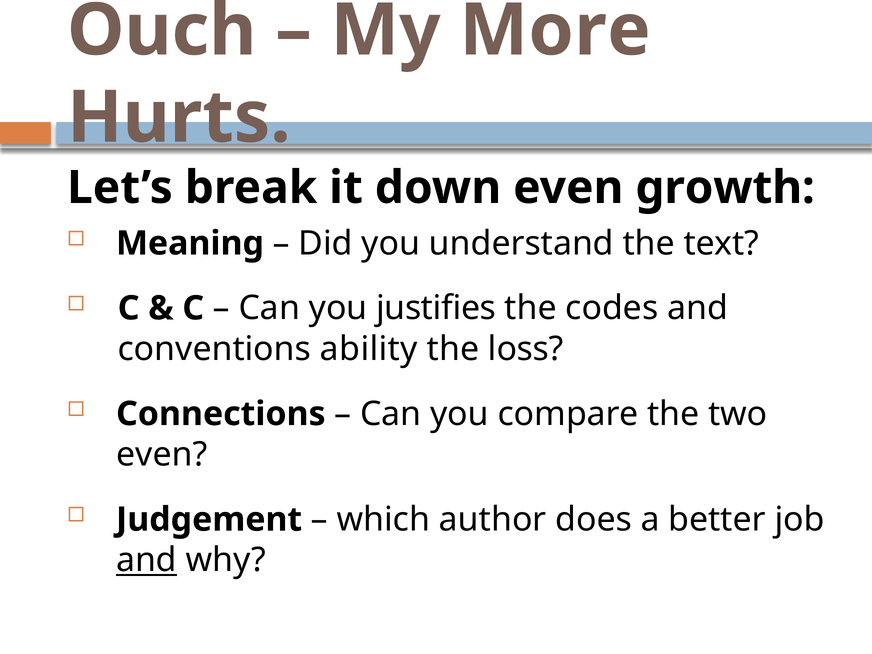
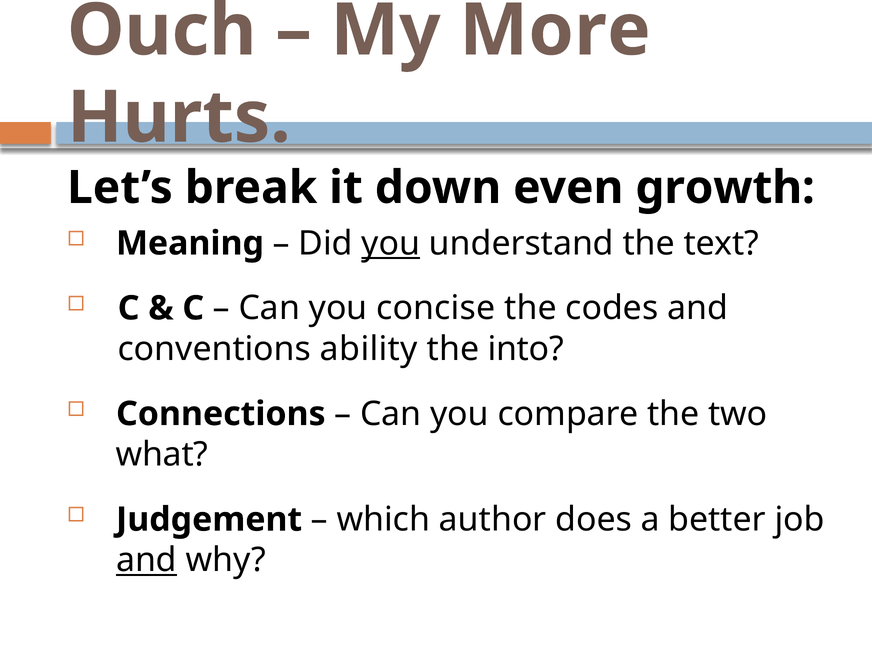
you at (391, 243) underline: none -> present
justifies: justifies -> concise
loss: loss -> into
even at (162, 455): even -> what
